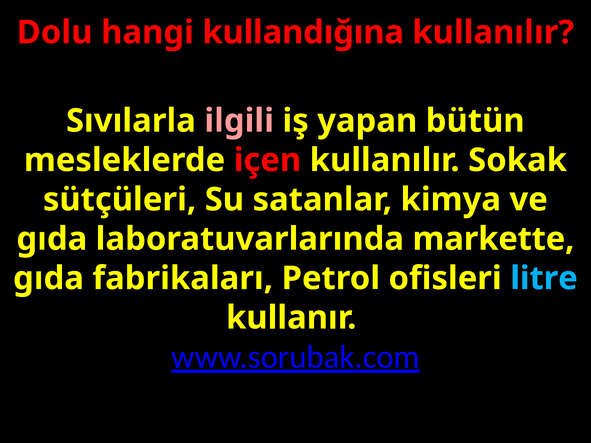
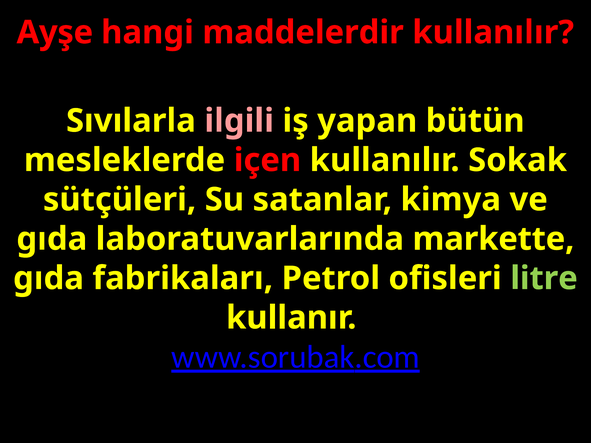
Dolu: Dolu -> Ayşe
kullandığına: kullandığına -> maddelerdir
litre colour: light blue -> light green
